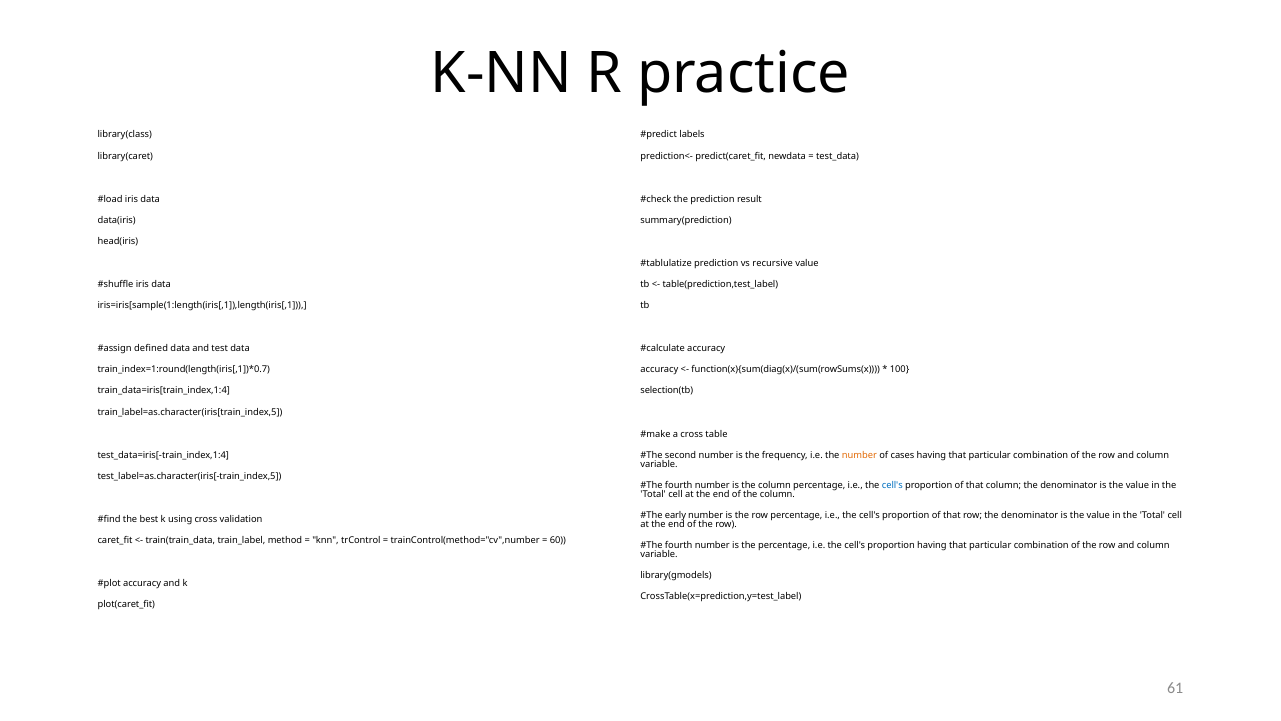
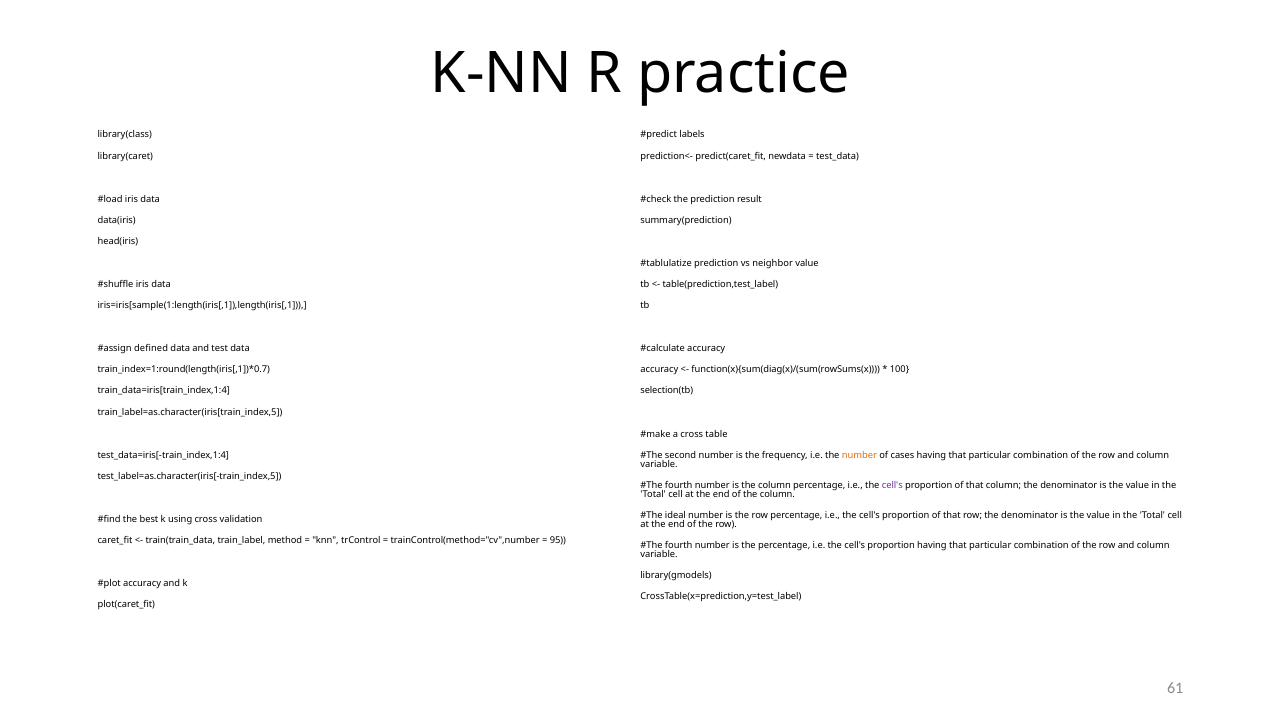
recursive: recursive -> neighbor
cell's at (892, 485) colour: blue -> purple
early: early -> ideal
60: 60 -> 95
